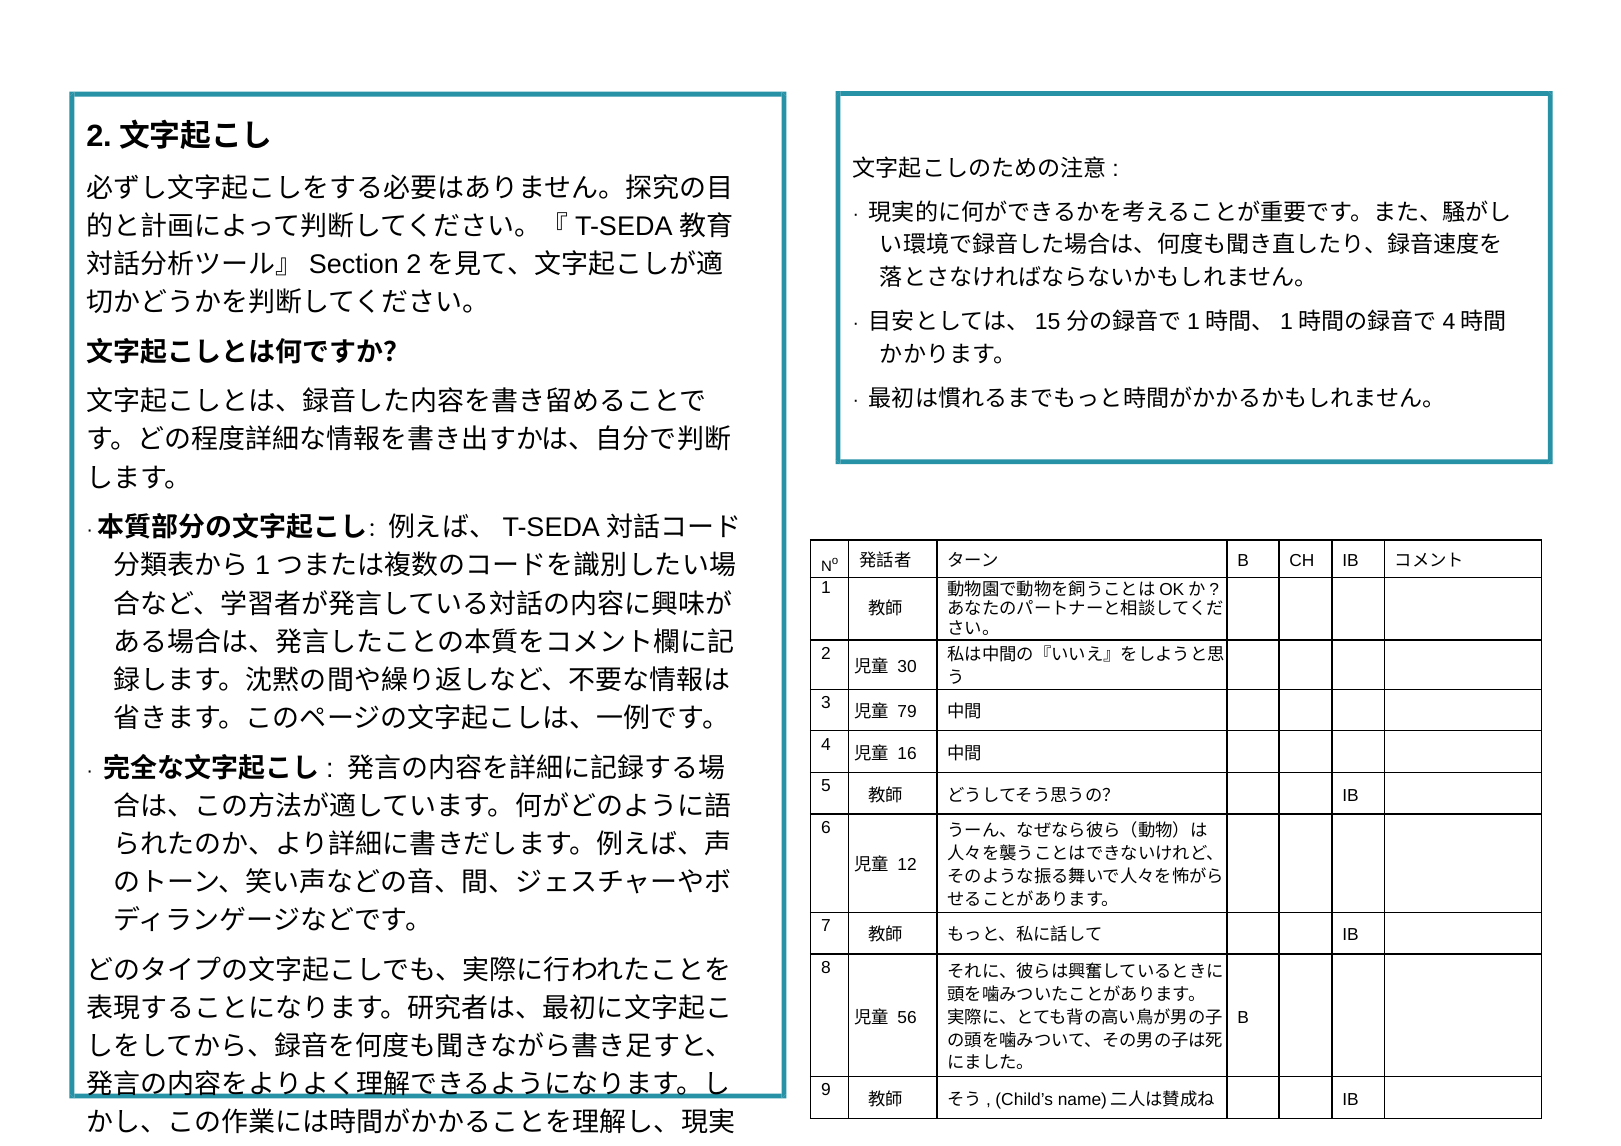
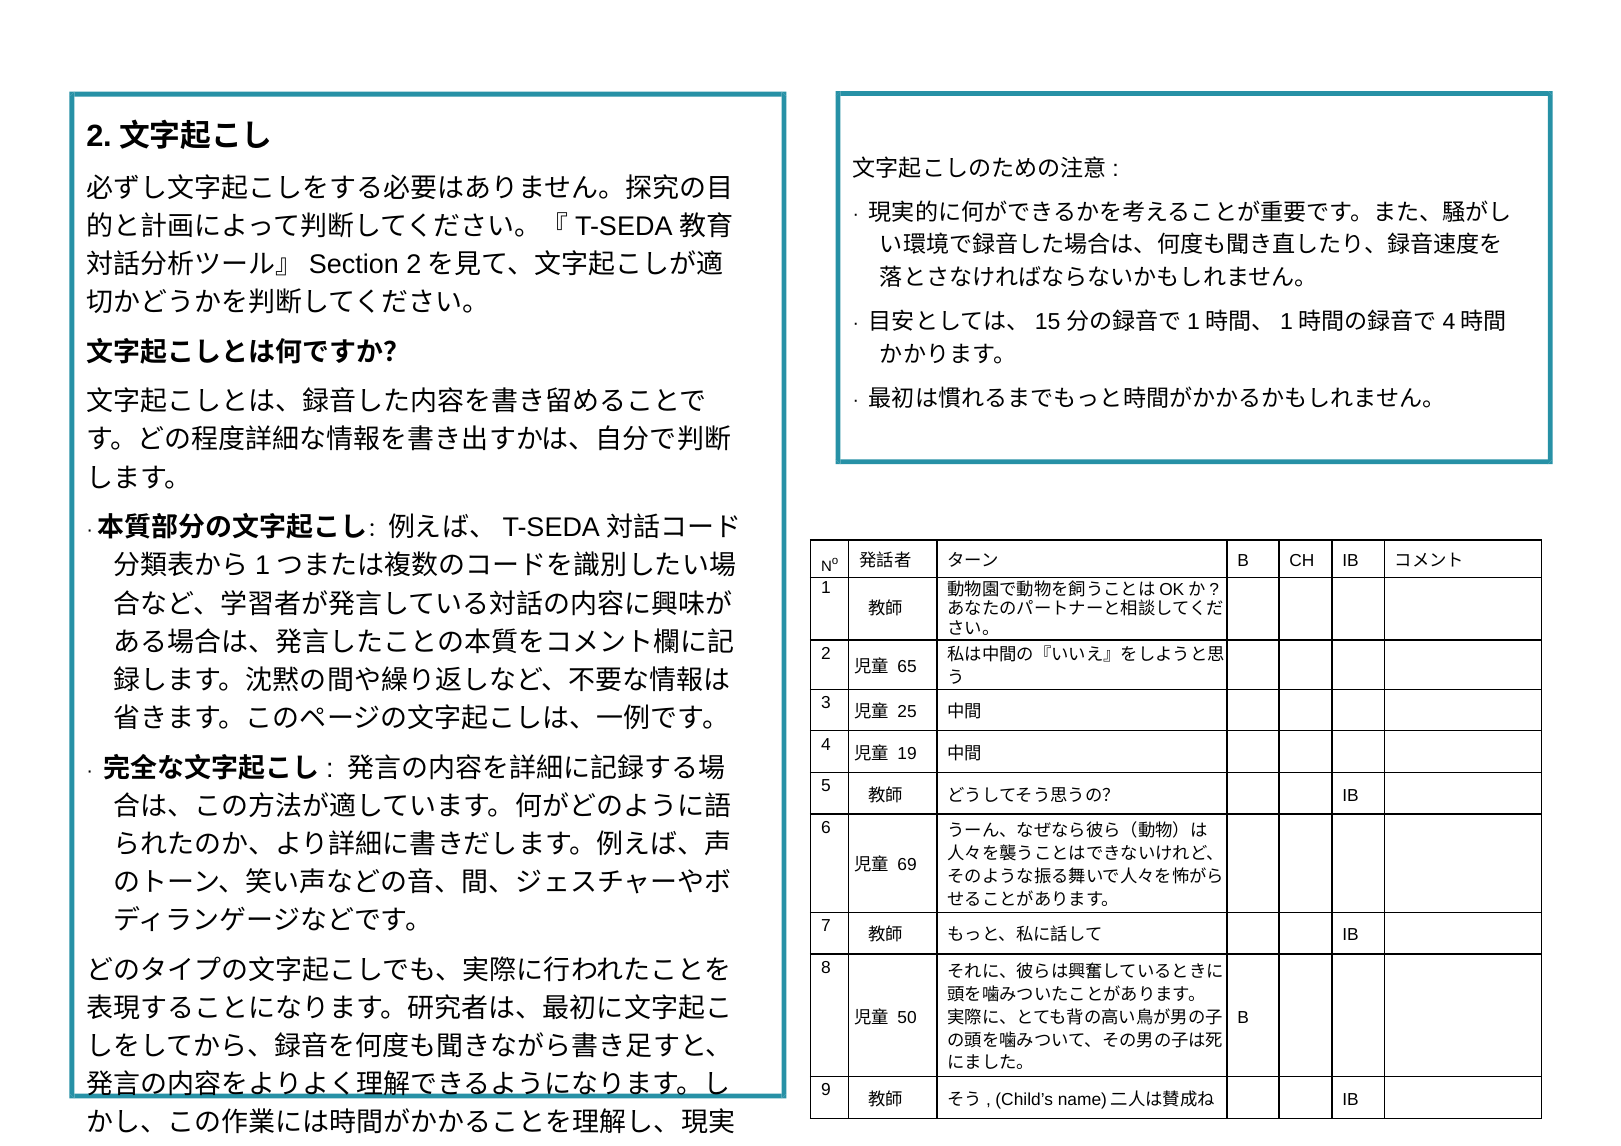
30: 30 -> 65
79: 79 -> 25
16: 16 -> 19
12: 12 -> 69
56: 56 -> 50
